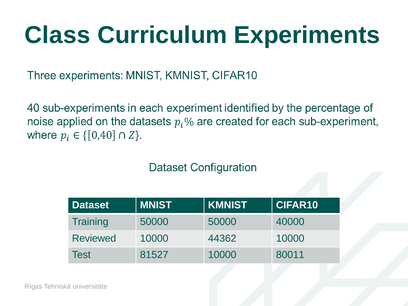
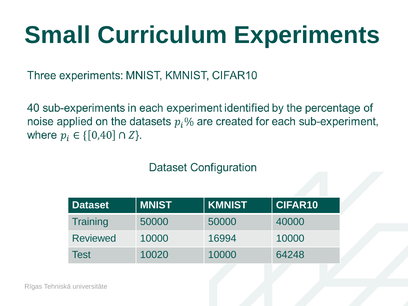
Class: Class -> Small
44362: 44362 -> 16994
81527: 81527 -> 10020
80011: 80011 -> 64248
